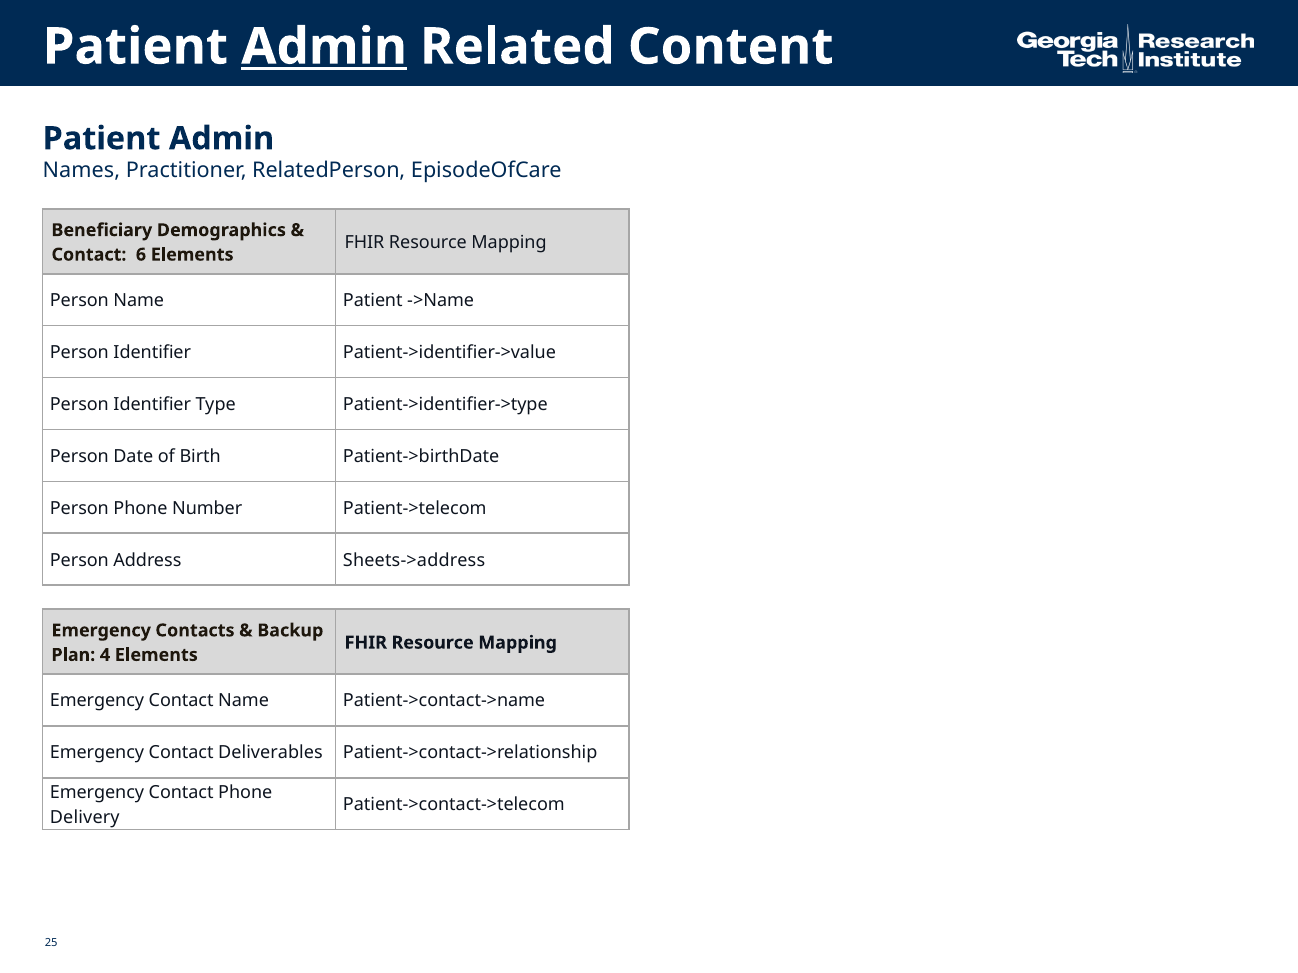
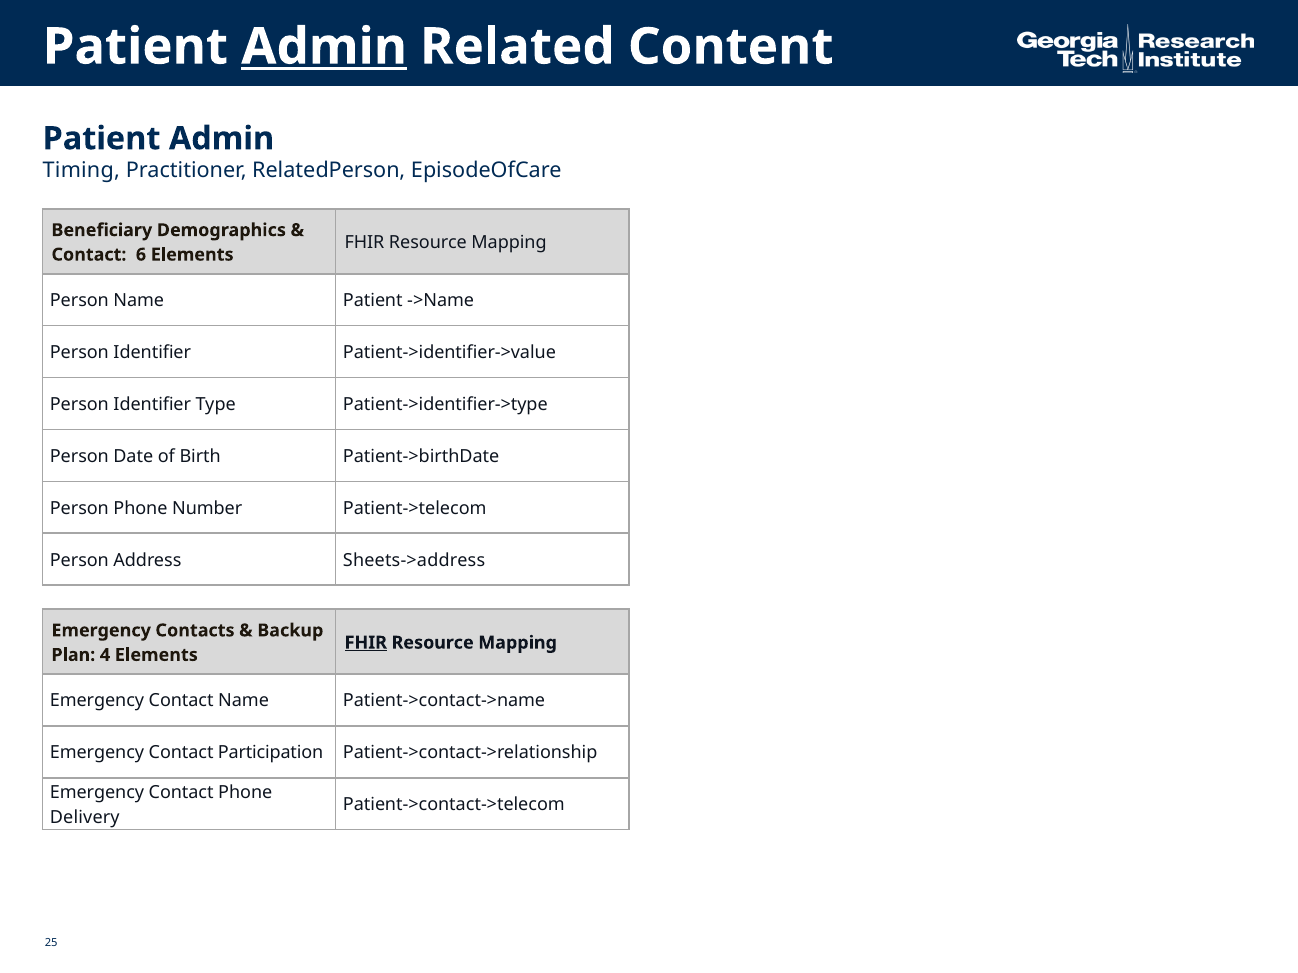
Names: Names -> Timing
FHIR at (366, 643) underline: none -> present
Deliverables: Deliverables -> Participation
